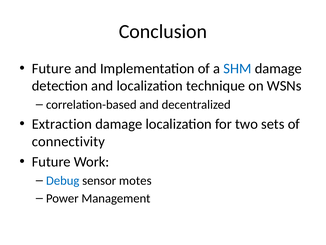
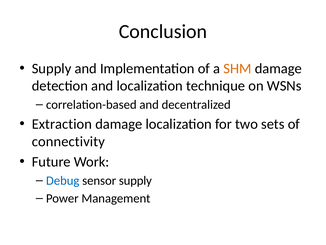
Future at (52, 68): Future -> Supply
SHM colour: blue -> orange
sensor motes: motes -> supply
